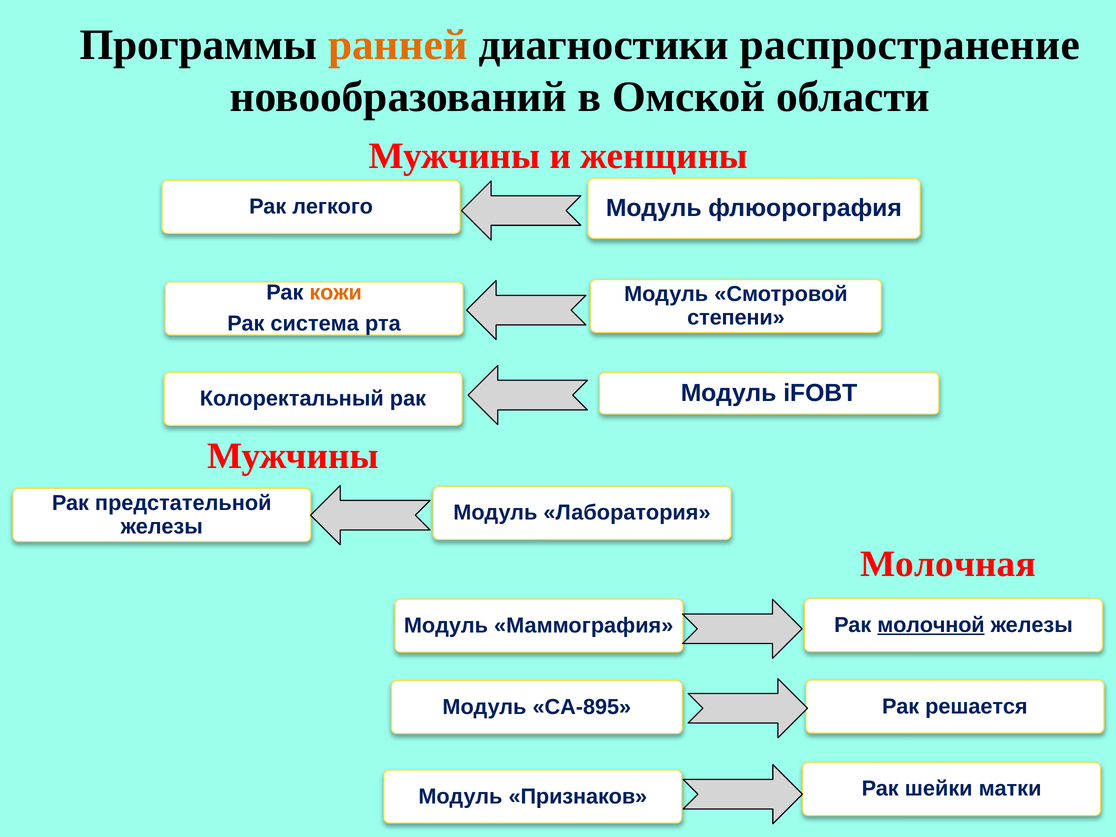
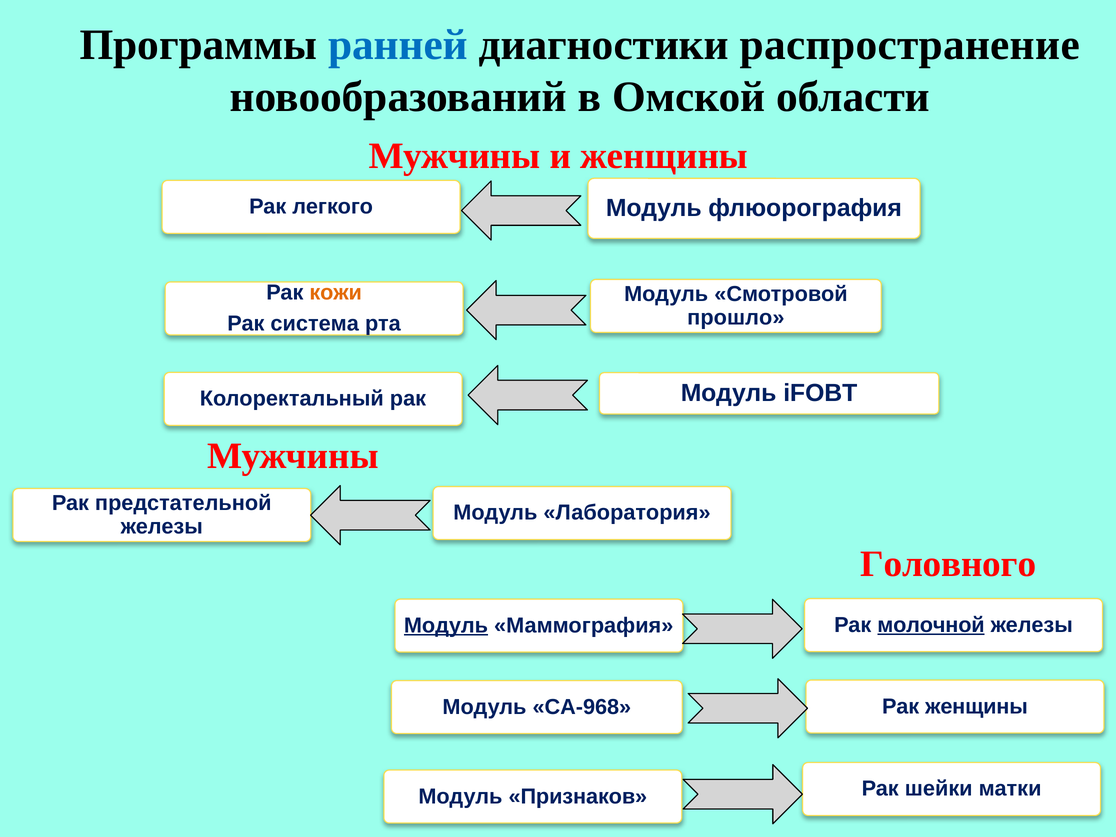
ранней colour: orange -> blue
степени: степени -> прошло
Молочная: Молочная -> Головного
Модуль at (446, 625) underline: none -> present
Рак решается: решается -> женщины
СА-895: СА-895 -> СА-968
